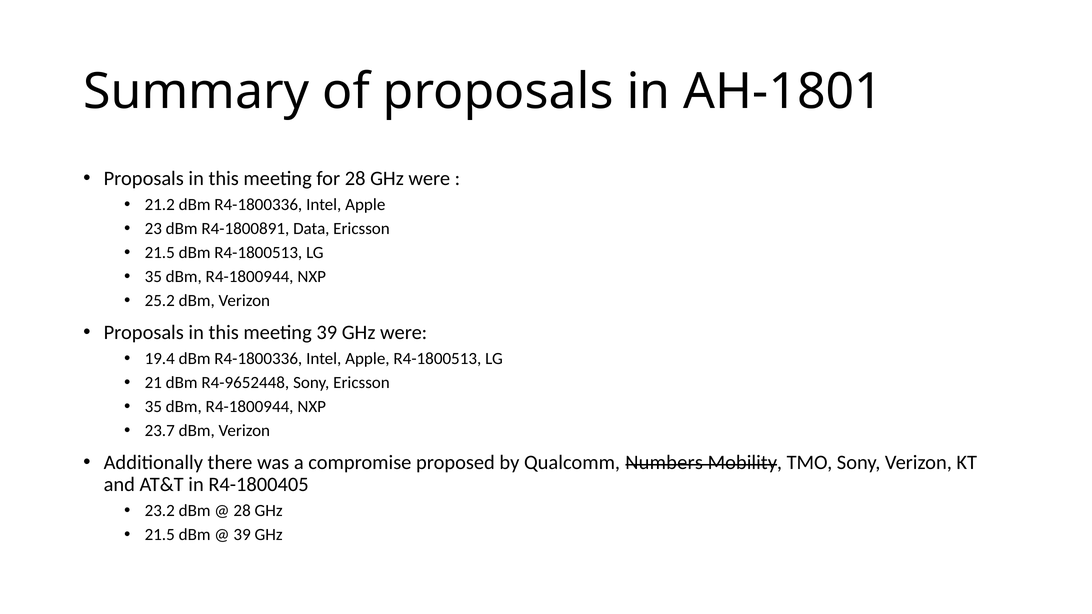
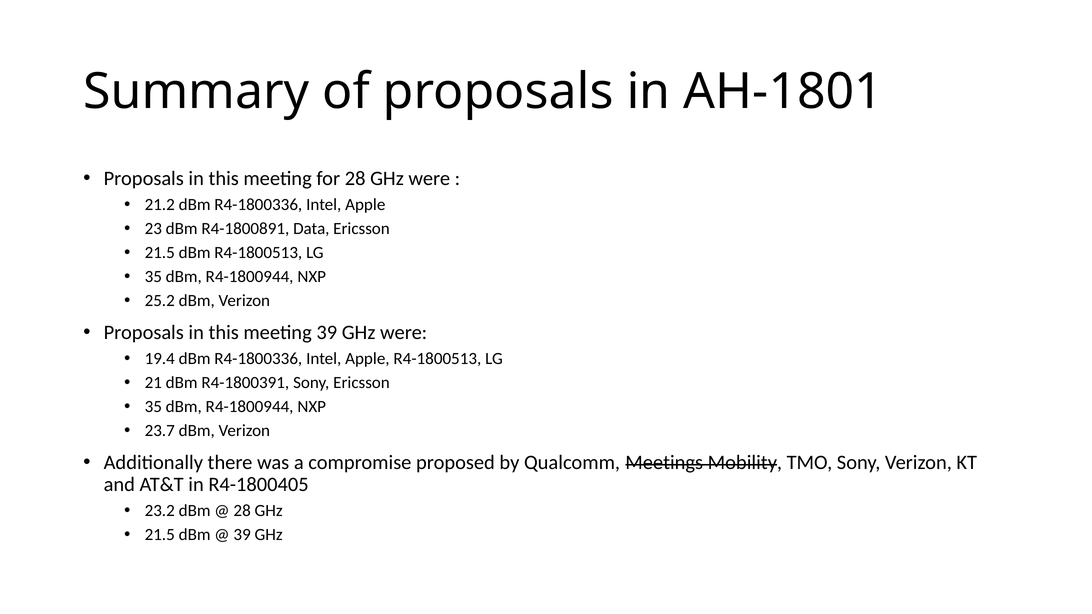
R4-9652448: R4-9652448 -> R4-1800391
Numbers: Numbers -> Meetings
